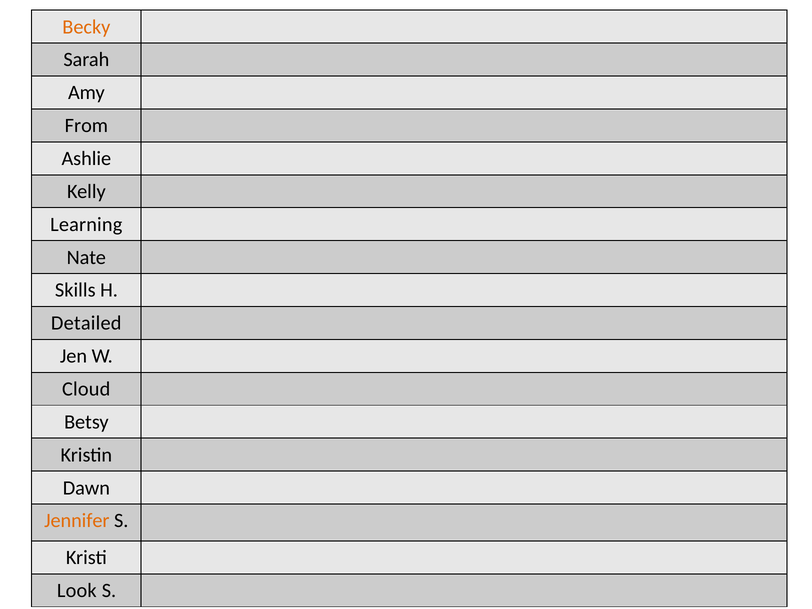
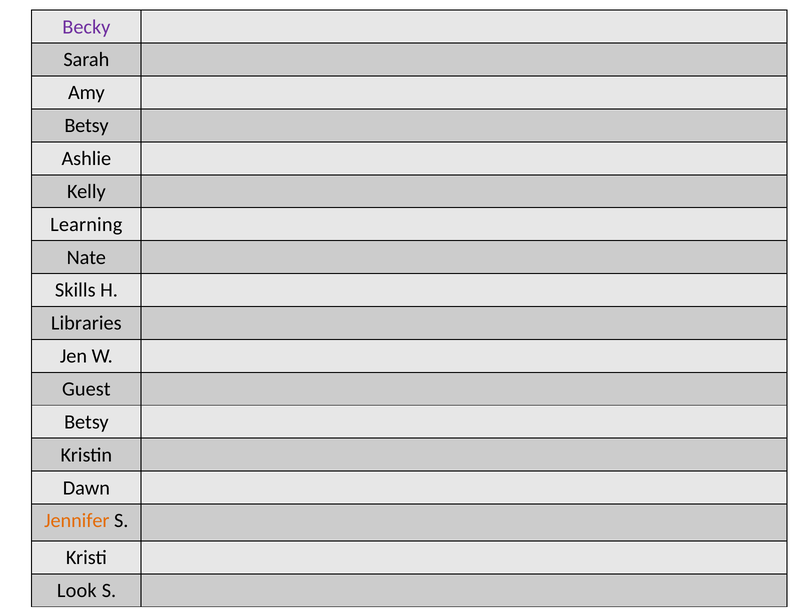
Becky colour: orange -> purple
From at (86, 126): From -> Betsy
Detailed: Detailed -> Libraries
Cloud: Cloud -> Guest
